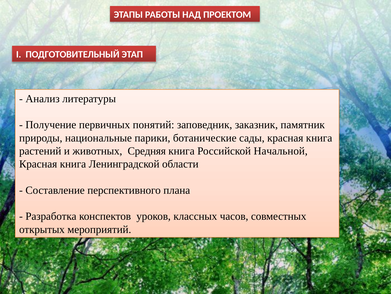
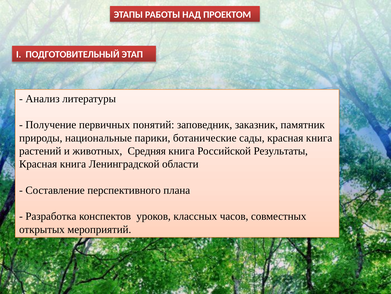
Начальной: Начальной -> Результаты
